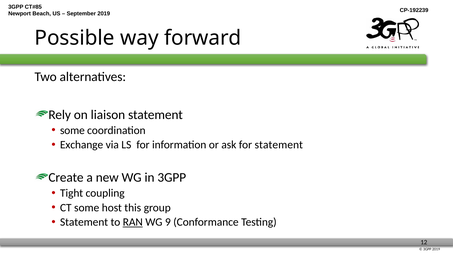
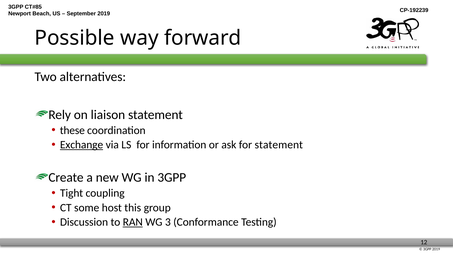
some at (72, 130): some -> these
Exchange underline: none -> present
Statement at (84, 222): Statement -> Discussion
9: 9 -> 3
